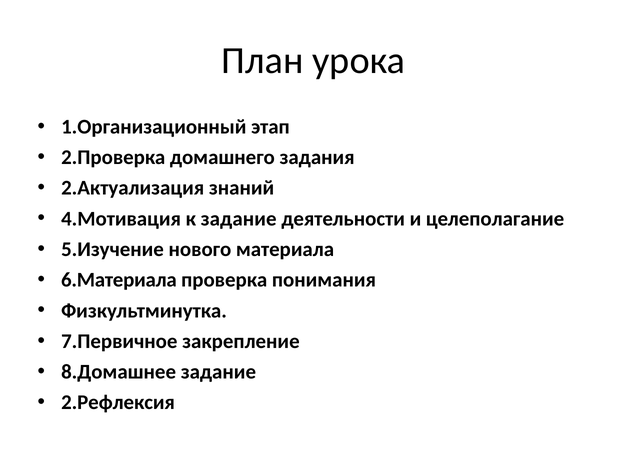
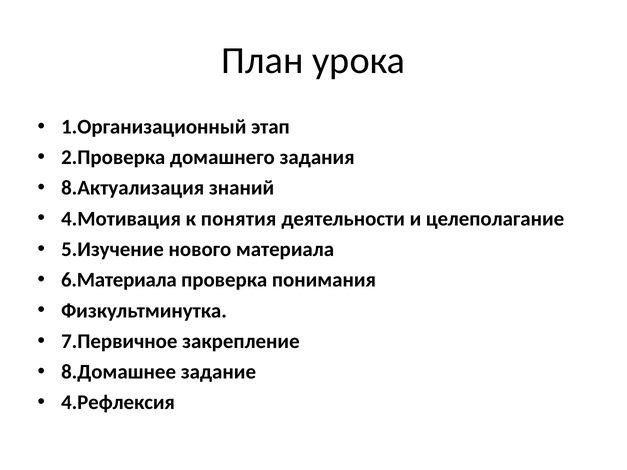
2.Актуализация: 2.Актуализация -> 8.Актуализация
к задание: задание -> понятия
2.Рефлексия: 2.Рефлексия -> 4.Рефлексия
